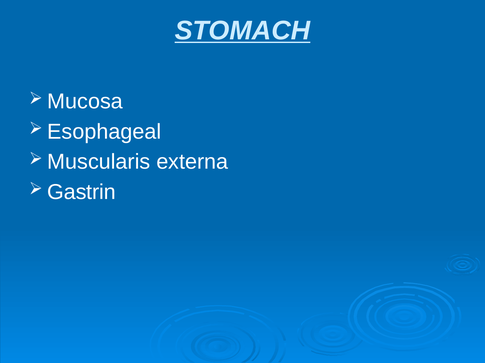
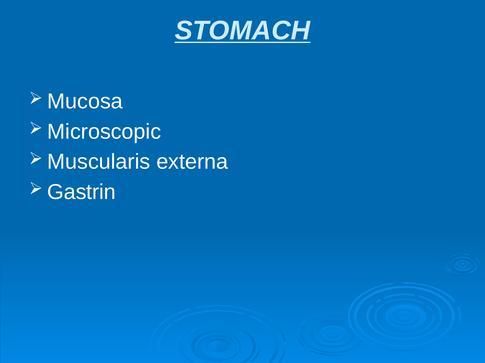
Esophageal: Esophageal -> Microscopic
